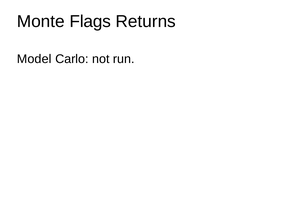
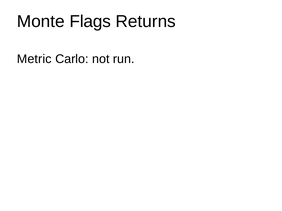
Model: Model -> Metric
